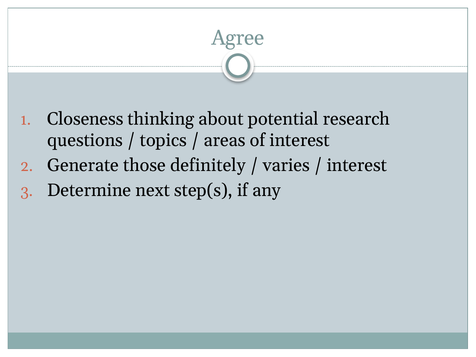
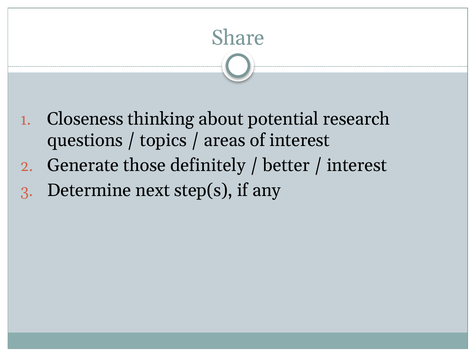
Agree: Agree -> Share
varies: varies -> better
